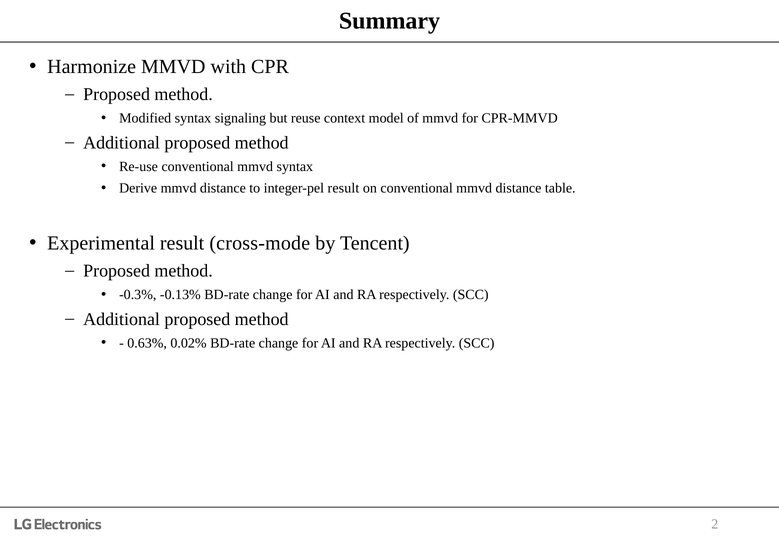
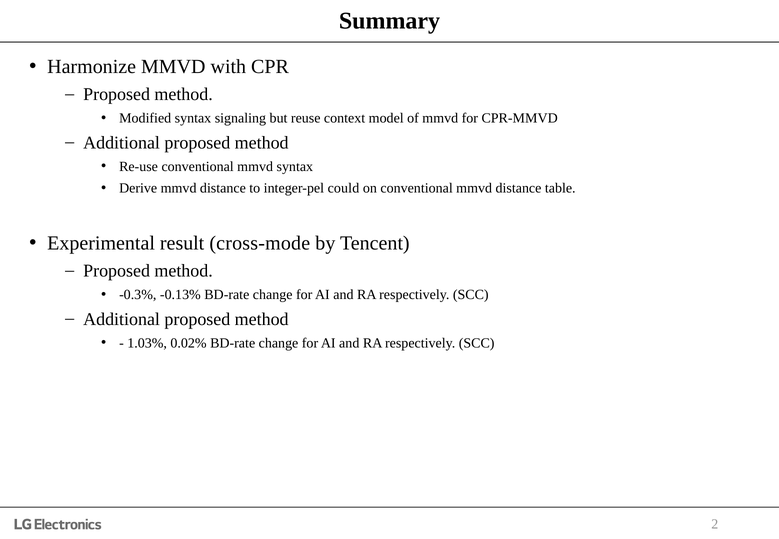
integer-pel result: result -> could
0.63%: 0.63% -> 1.03%
